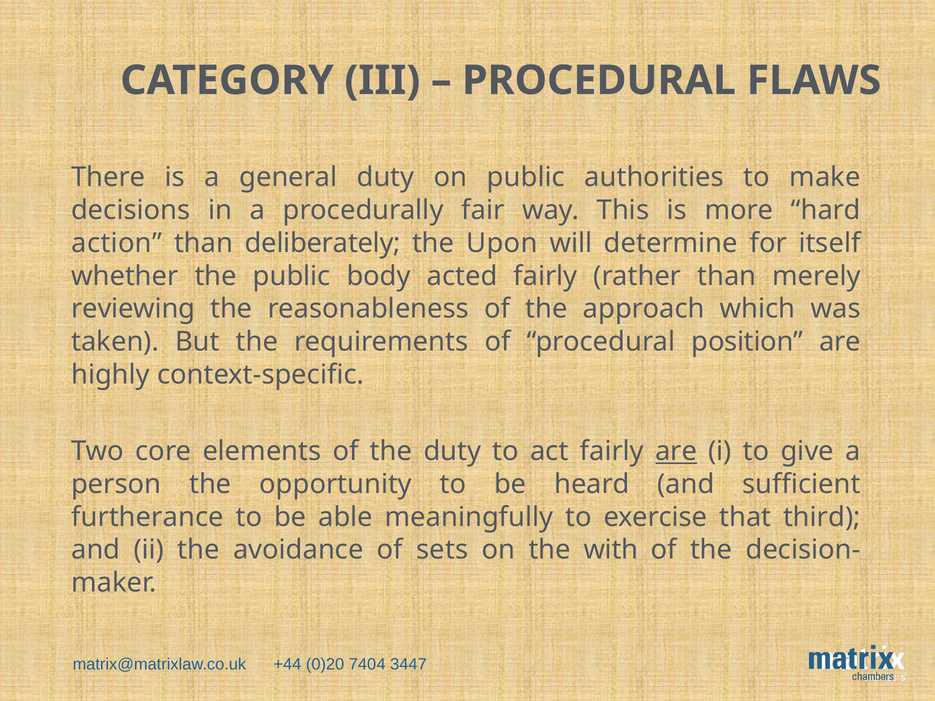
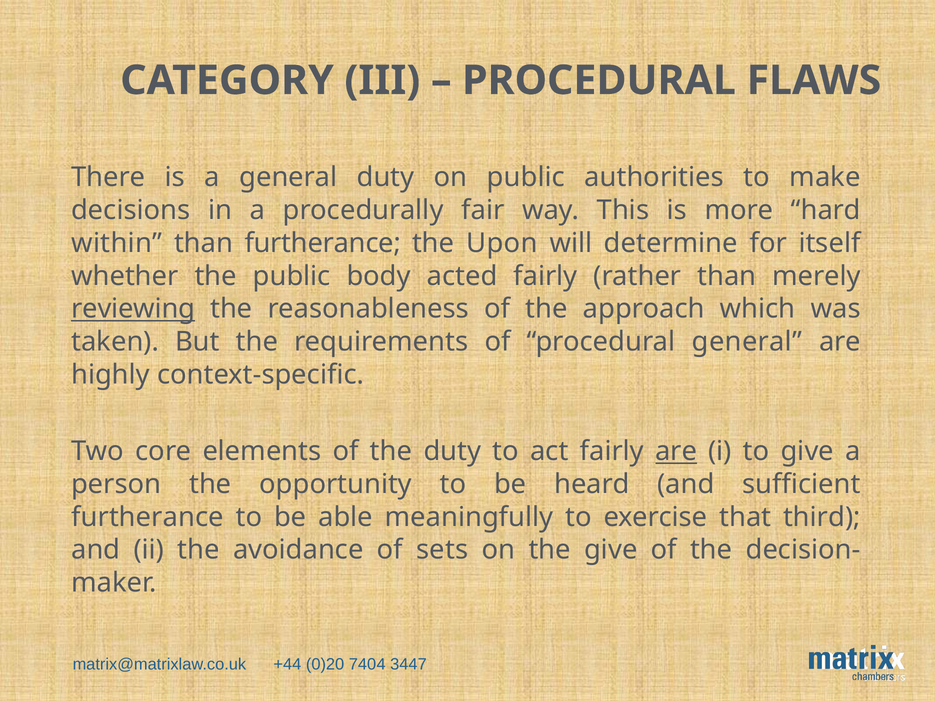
action: action -> within
than deliberately: deliberately -> furtherance
reviewing underline: none -> present
procedural position: position -> general
the with: with -> give
